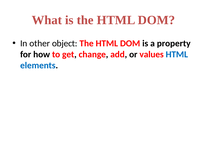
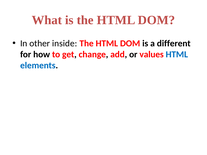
object: object -> inside
property: property -> different
